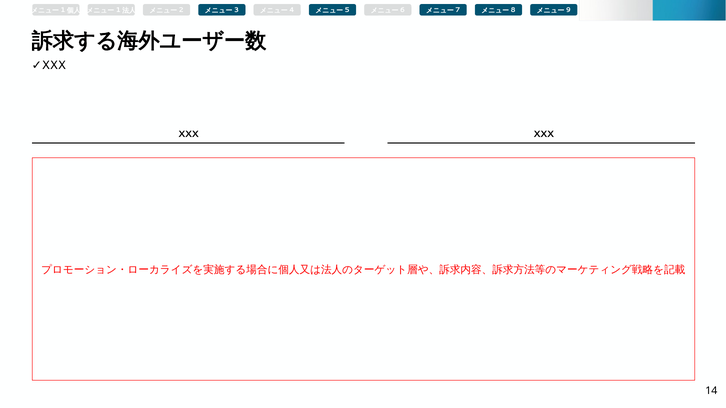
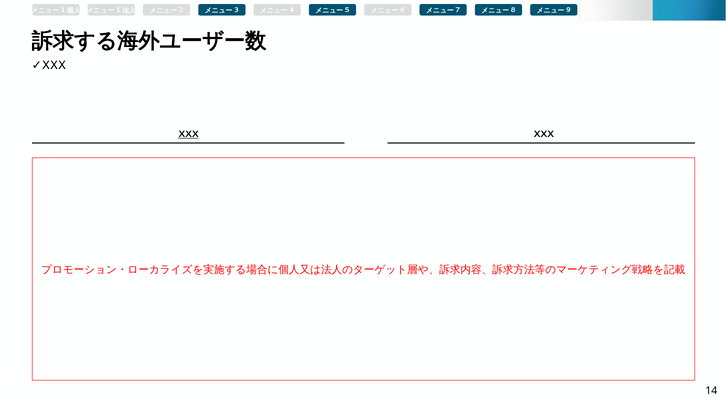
XXX at (188, 135) underline: none -> present
